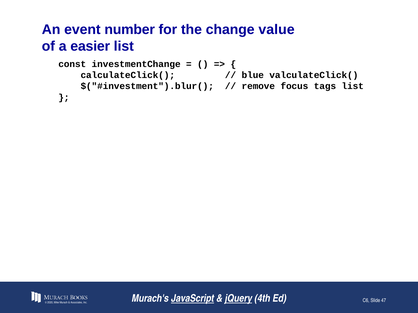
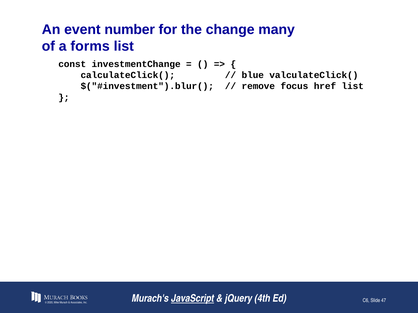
value: value -> many
easier: easier -> forms
tags: tags -> href
jQuery underline: present -> none
